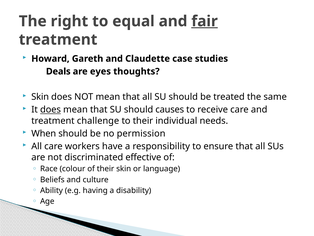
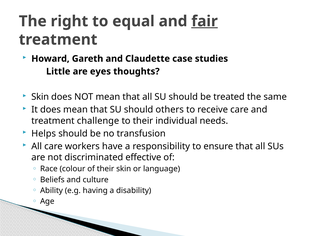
Deals: Deals -> Little
does at (50, 109) underline: present -> none
causes: causes -> others
When: When -> Helps
permission: permission -> transfusion
